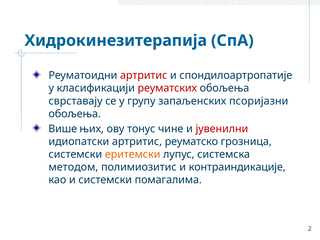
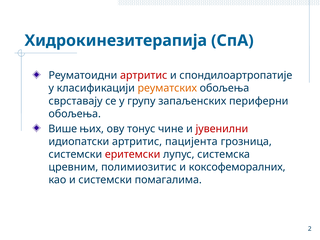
реуматских colour: red -> orange
псоријазни: псоријазни -> периферни
реуматско: реуматско -> пацијента
еритемски colour: orange -> red
методом: методом -> цревним
контраиндикације: контраиндикације -> коксофеморалних
